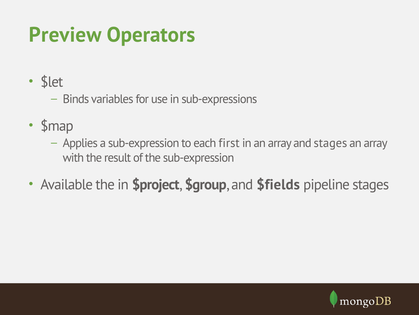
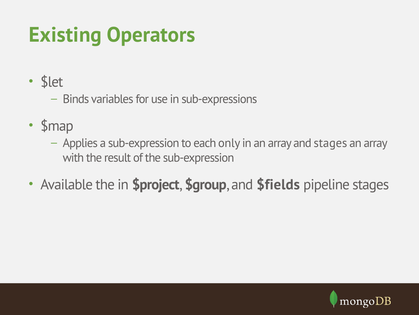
Preview: Preview -> Existing
first: first -> only
